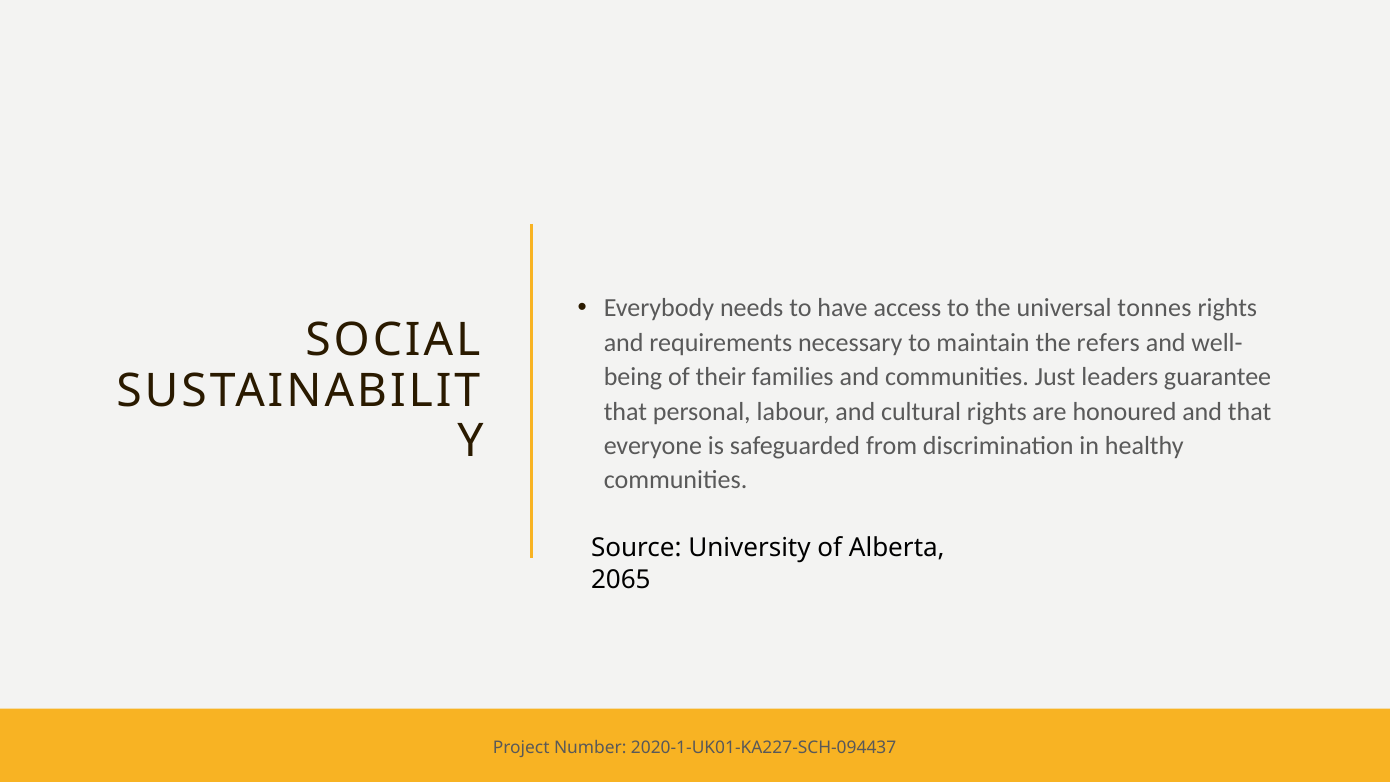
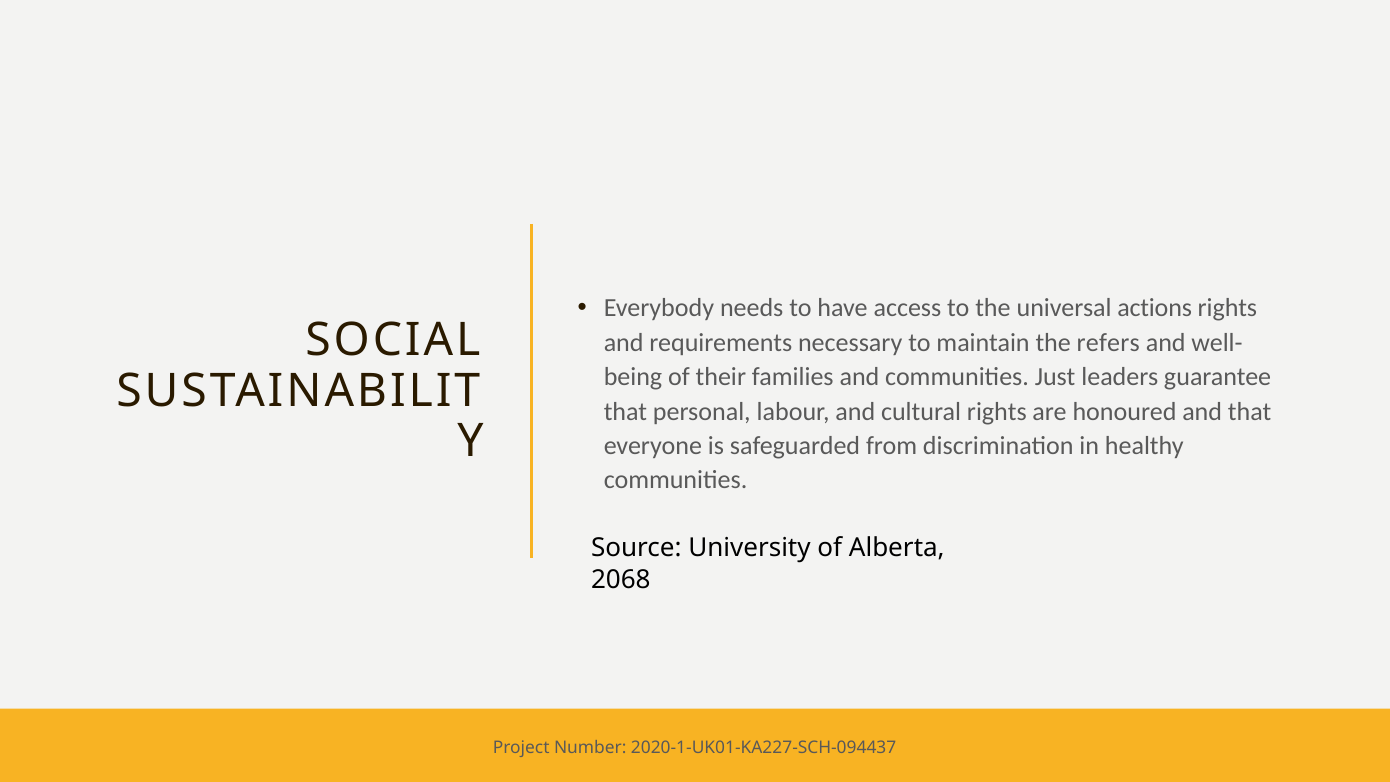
tonnes: tonnes -> actions
2065: 2065 -> 2068
